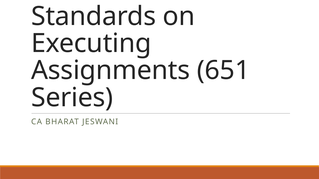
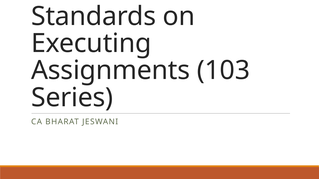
651: 651 -> 103
